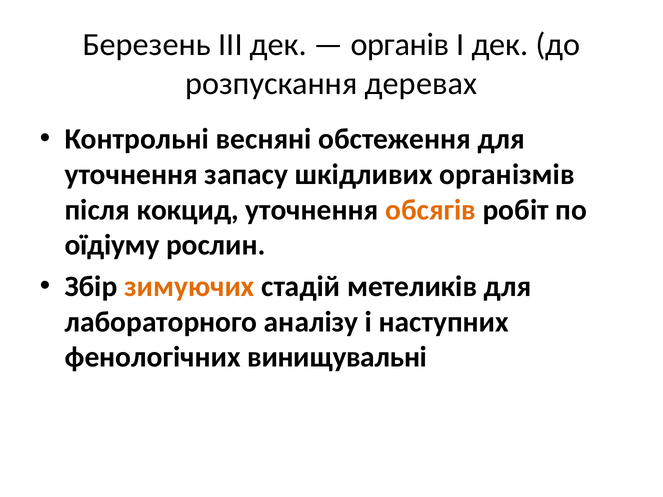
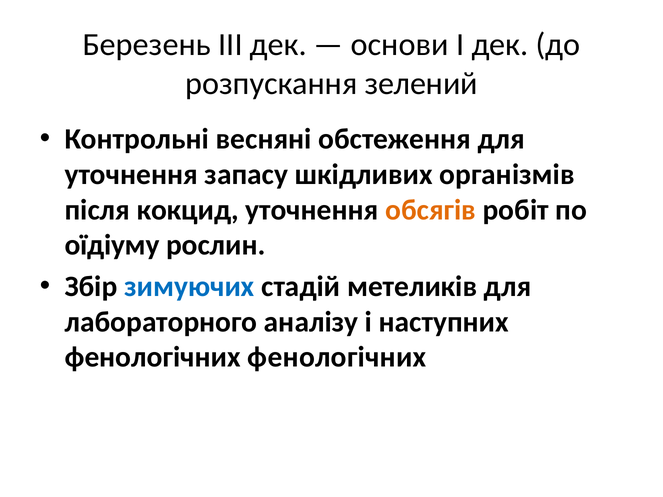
органів: органів -> основи
деревах: деревах -> зелений
зимуючих colour: orange -> blue
фенологічних винищувальні: винищувальні -> фенологічних
